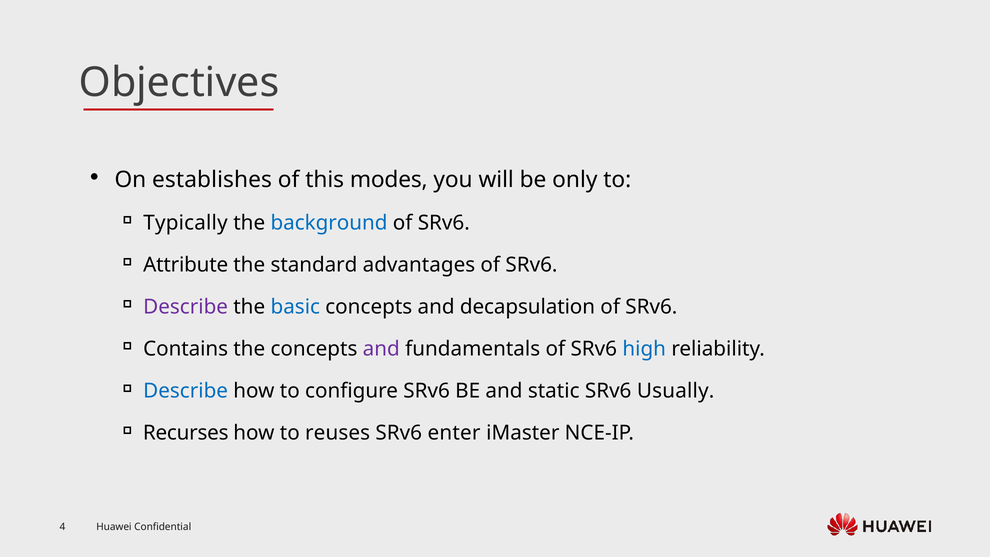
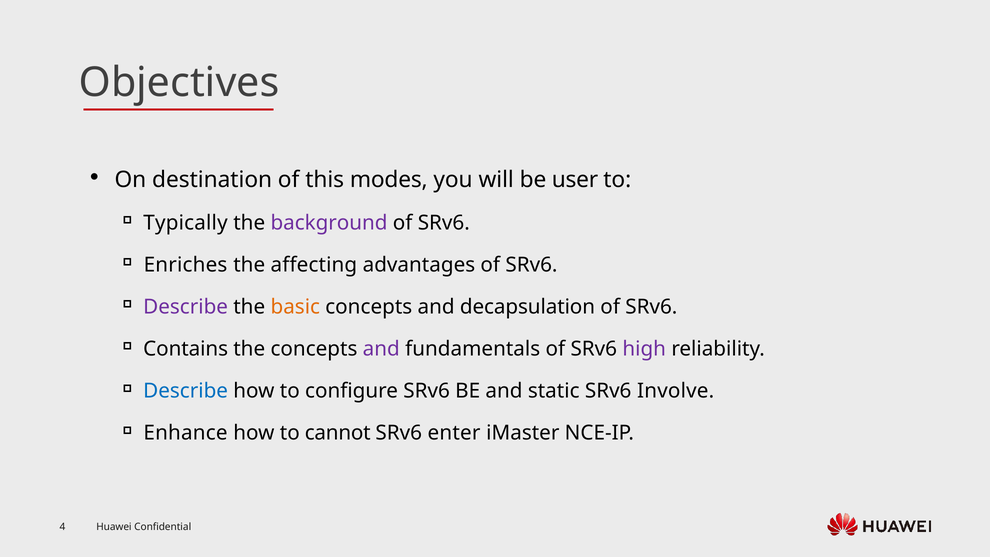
establishes: establishes -> destination
only: only -> user
background colour: blue -> purple
Attribute: Attribute -> Enriches
standard: standard -> affecting
basic colour: blue -> orange
high colour: blue -> purple
Usually: Usually -> Involve
Recurses: Recurses -> Enhance
reuses: reuses -> cannot
